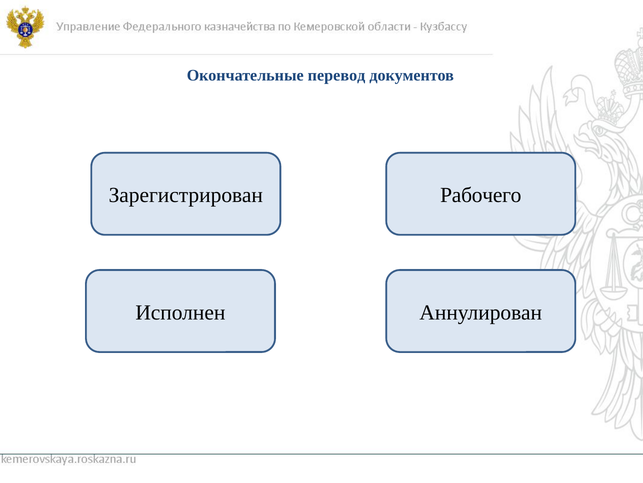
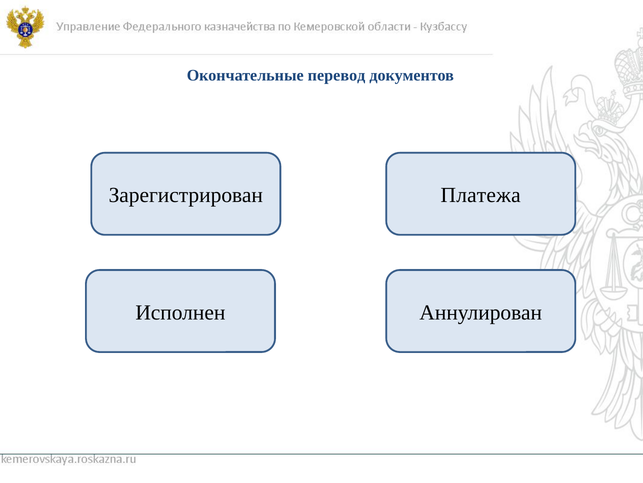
Рабочего: Рабочего -> Платежа
